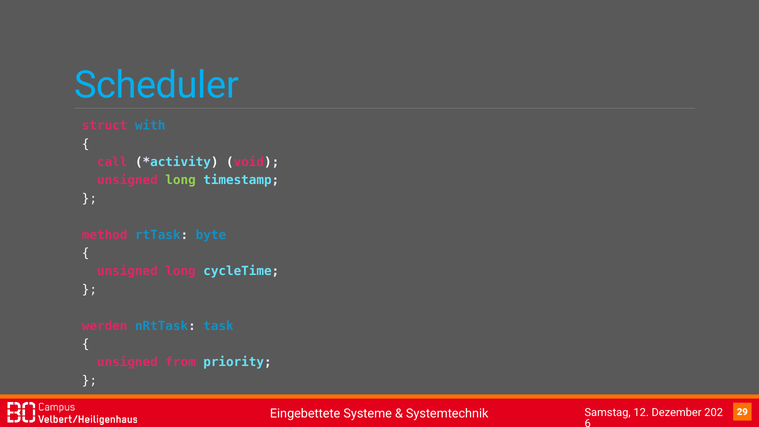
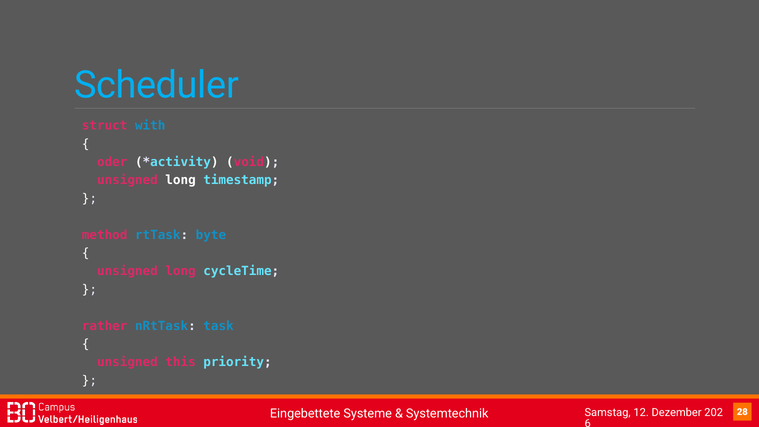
call: call -> oder
long at (181, 180) colour: light green -> white
werden: werden -> rather
from: from -> this
29: 29 -> 28
